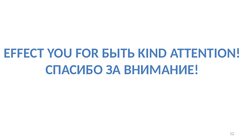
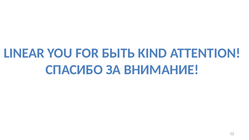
EFFECT: EFFECT -> LINEAR
